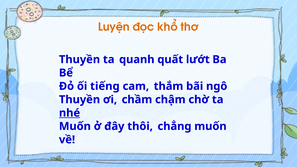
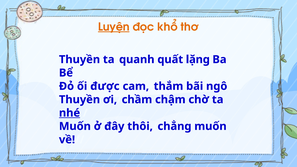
Luyện underline: none -> present
lướt: lướt -> lặng
tiếng: tiếng -> được
